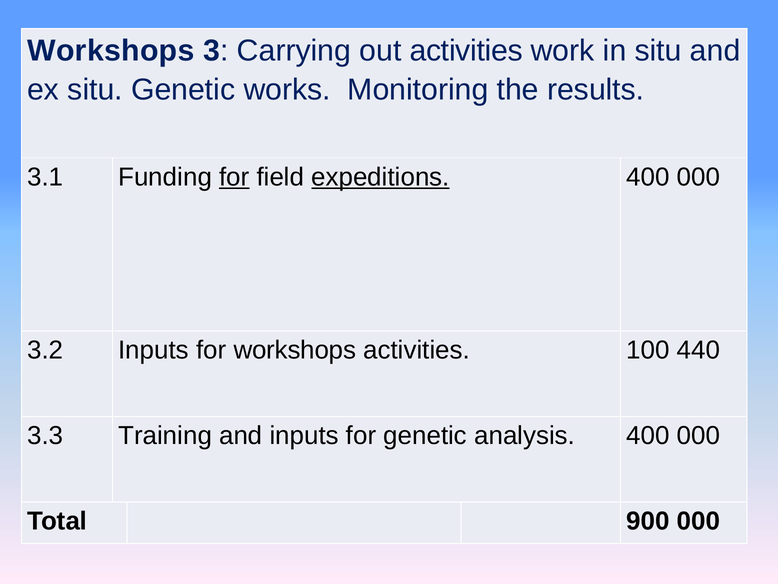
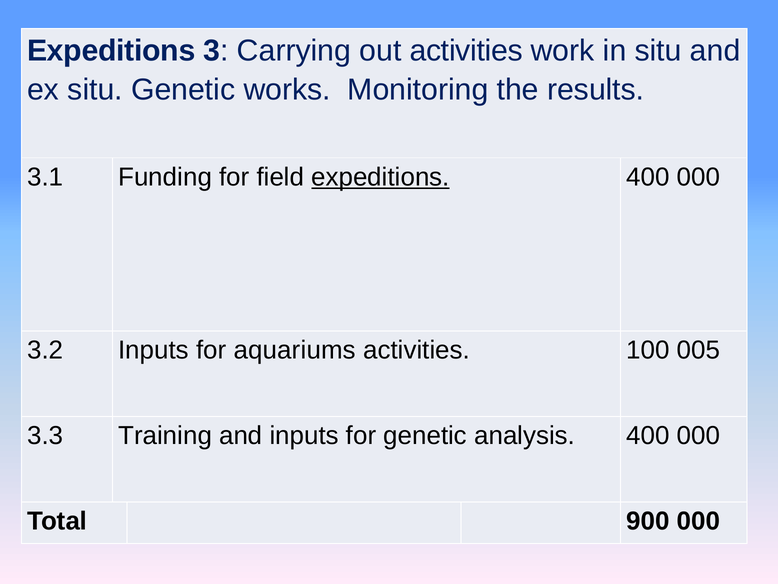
Workshops at (111, 51): Workshops -> Expeditions
for at (234, 177) underline: present -> none
for workshops: workshops -> aquariums
440: 440 -> 005
